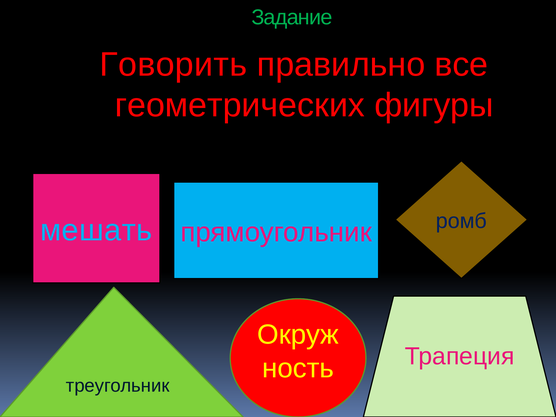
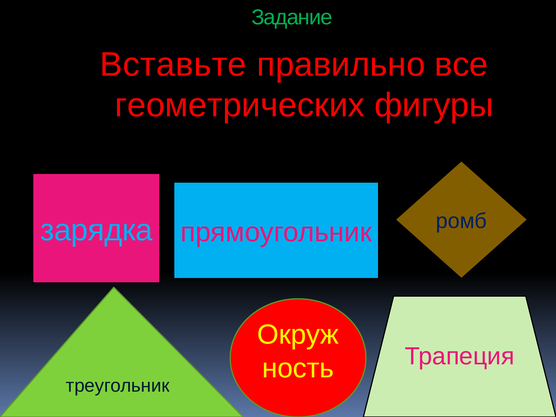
Говорить: Говорить -> Вставьте
мешать: мешать -> зарядка
